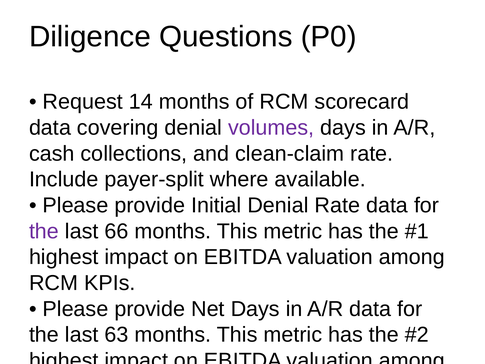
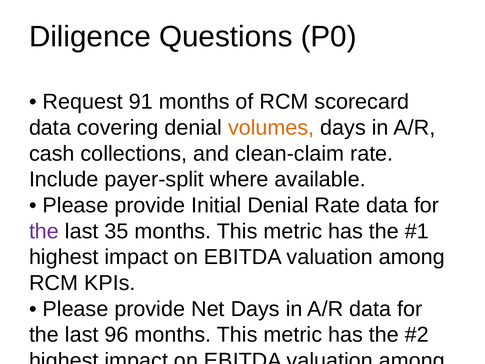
14: 14 -> 91
volumes colour: purple -> orange
66: 66 -> 35
63: 63 -> 96
